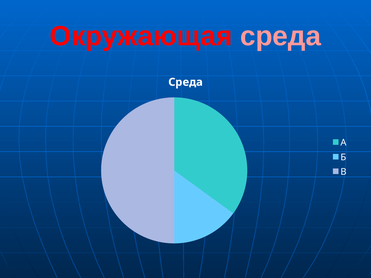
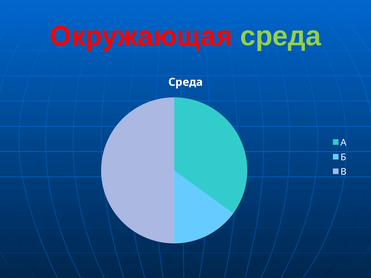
среда at (281, 36) colour: pink -> light green
